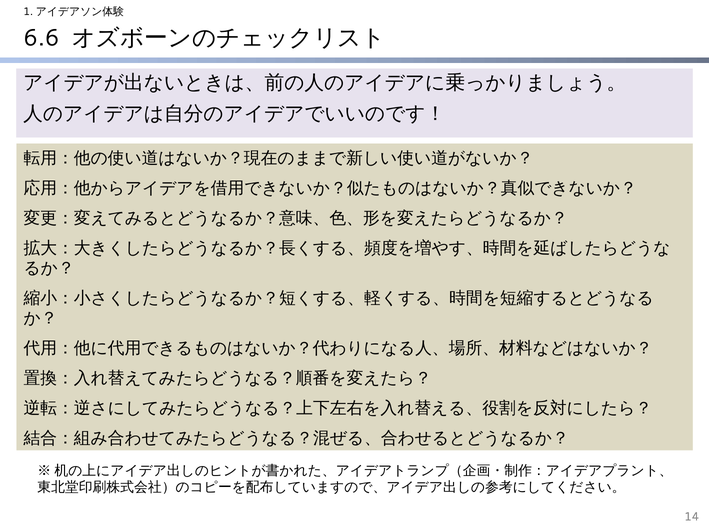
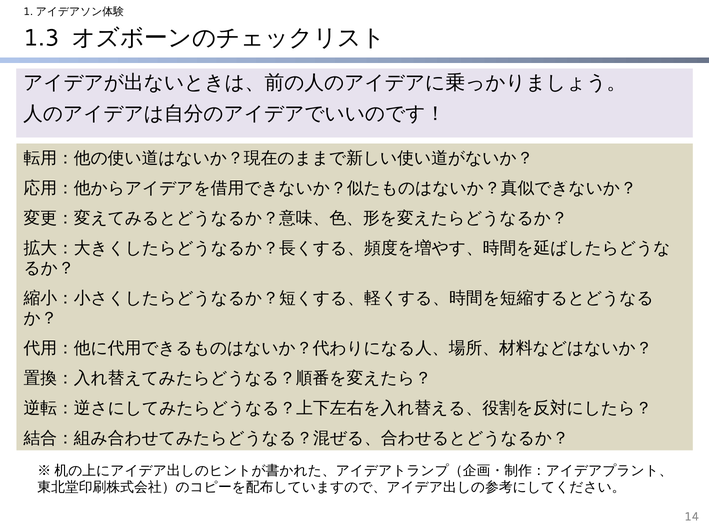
6.6: 6.6 -> 1.3
